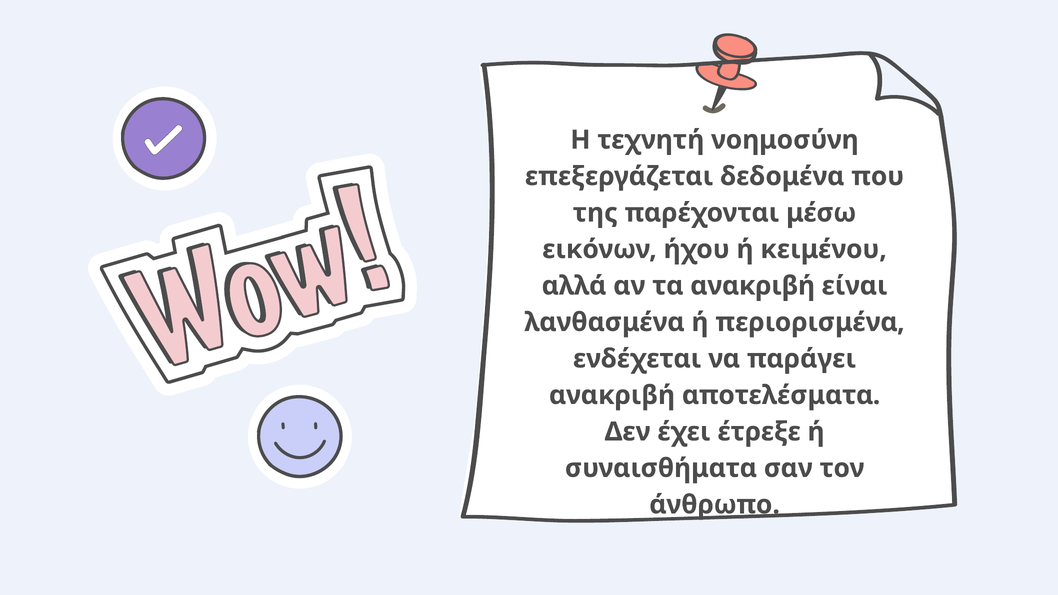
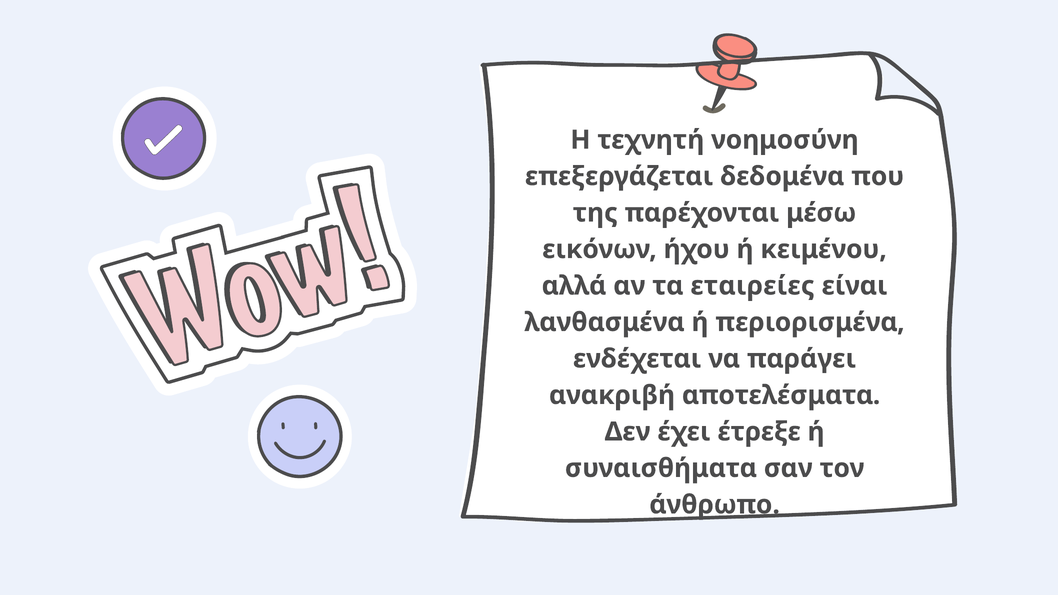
τα ανακριβή: ανακριβή -> εταιρείες
